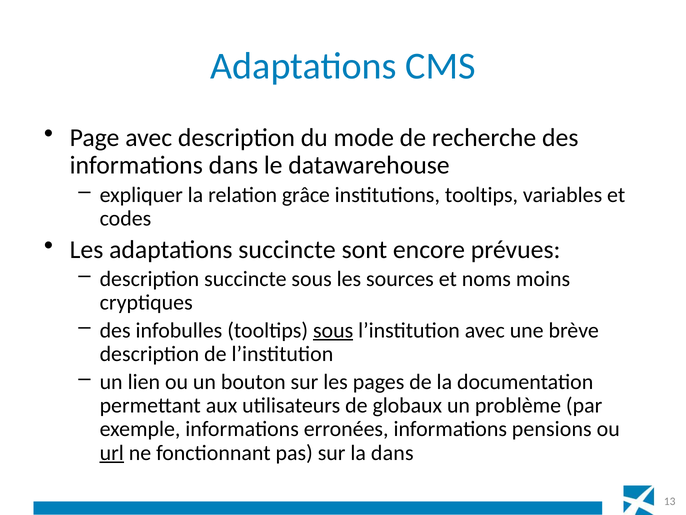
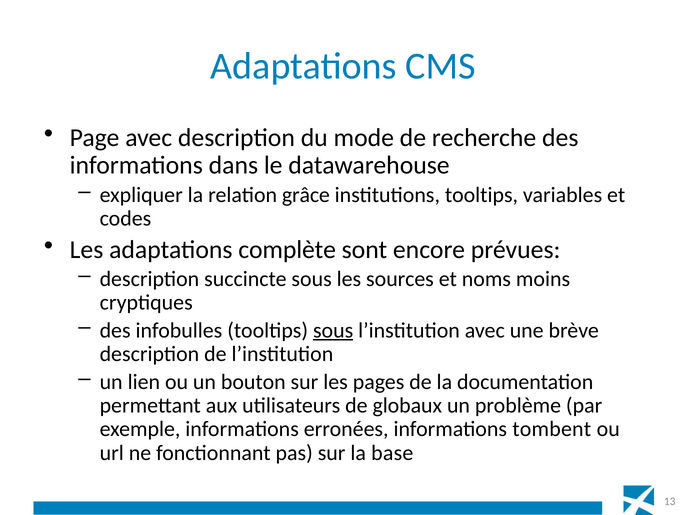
adaptations succincte: succincte -> complète
pensions: pensions -> tombent
url underline: present -> none
la dans: dans -> base
